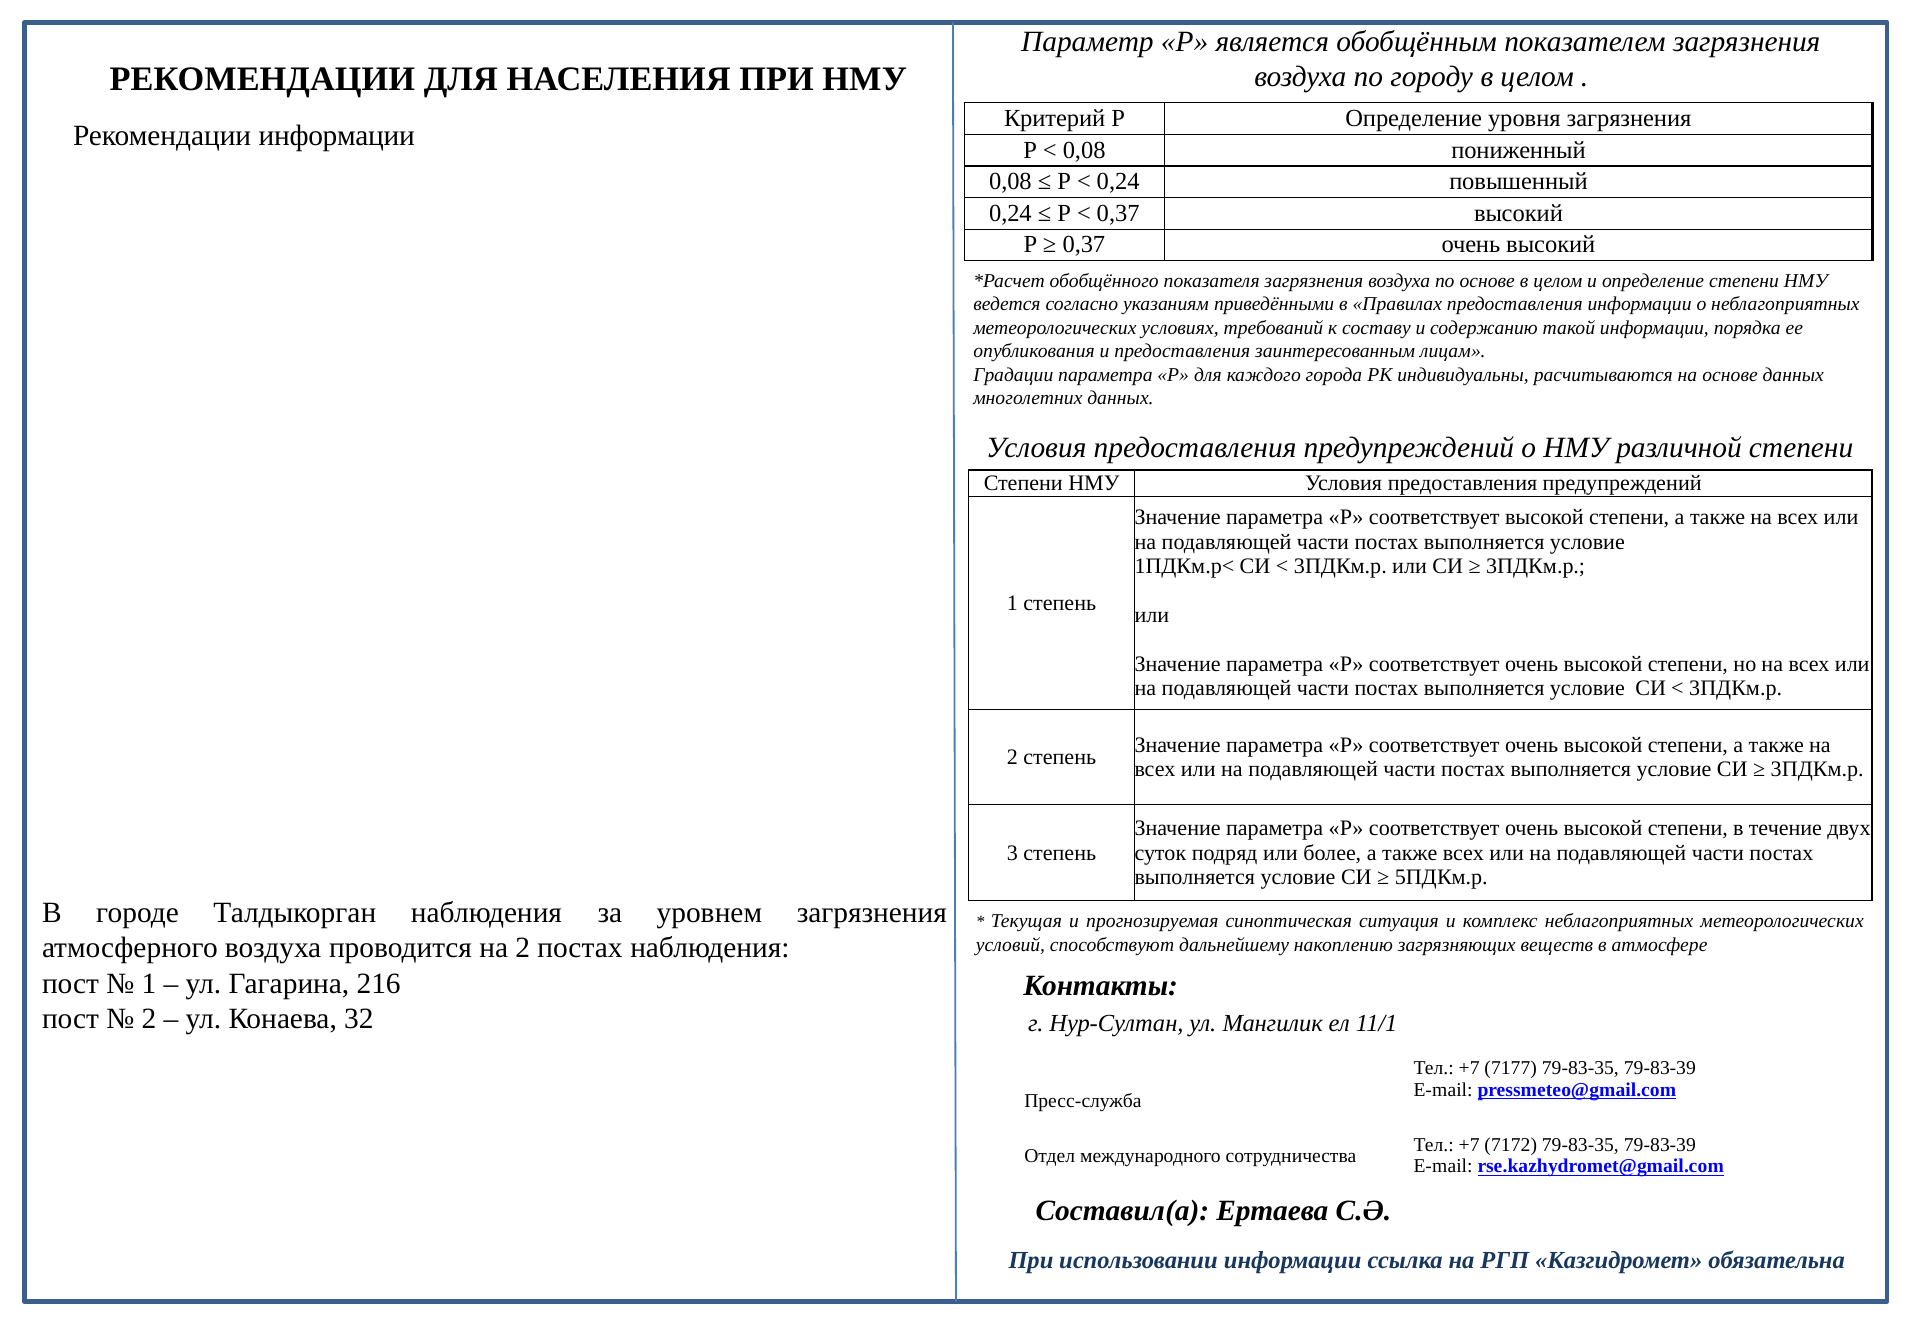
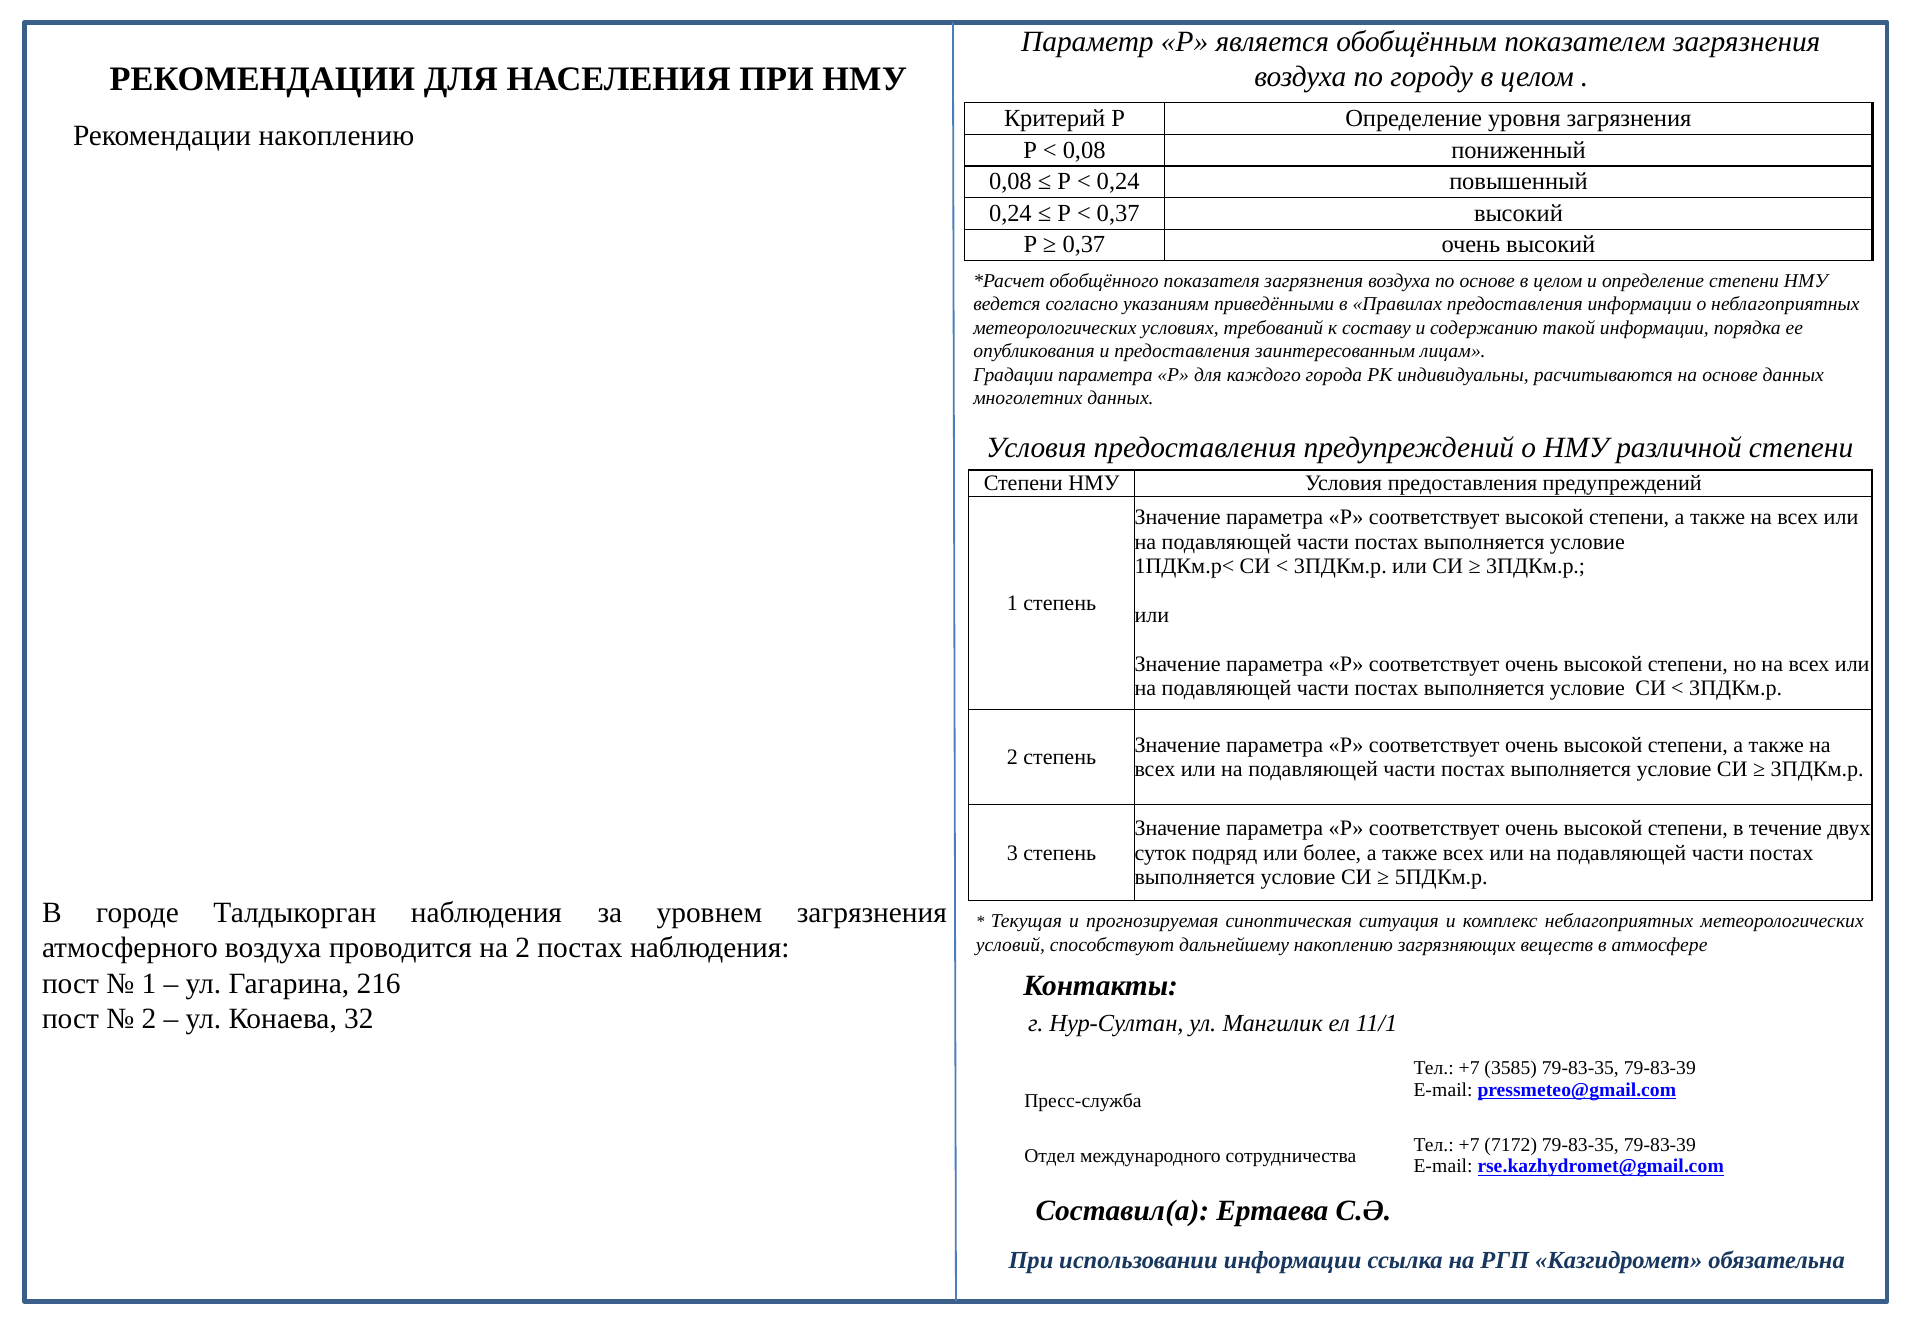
Рекомендации информации: информации -> накоплению
7177: 7177 -> 3585
